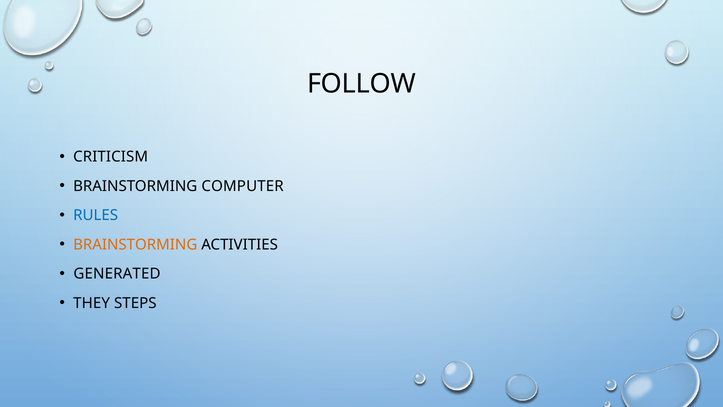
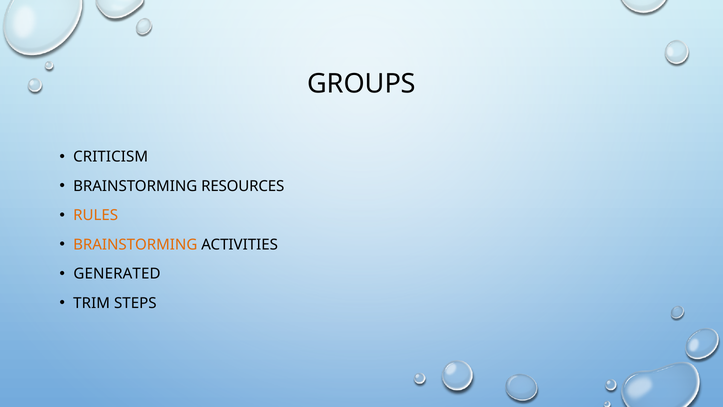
FOLLOW: FOLLOW -> GROUPS
COMPUTER: COMPUTER -> RESOURCES
RULES colour: blue -> orange
THEY: THEY -> TRIM
